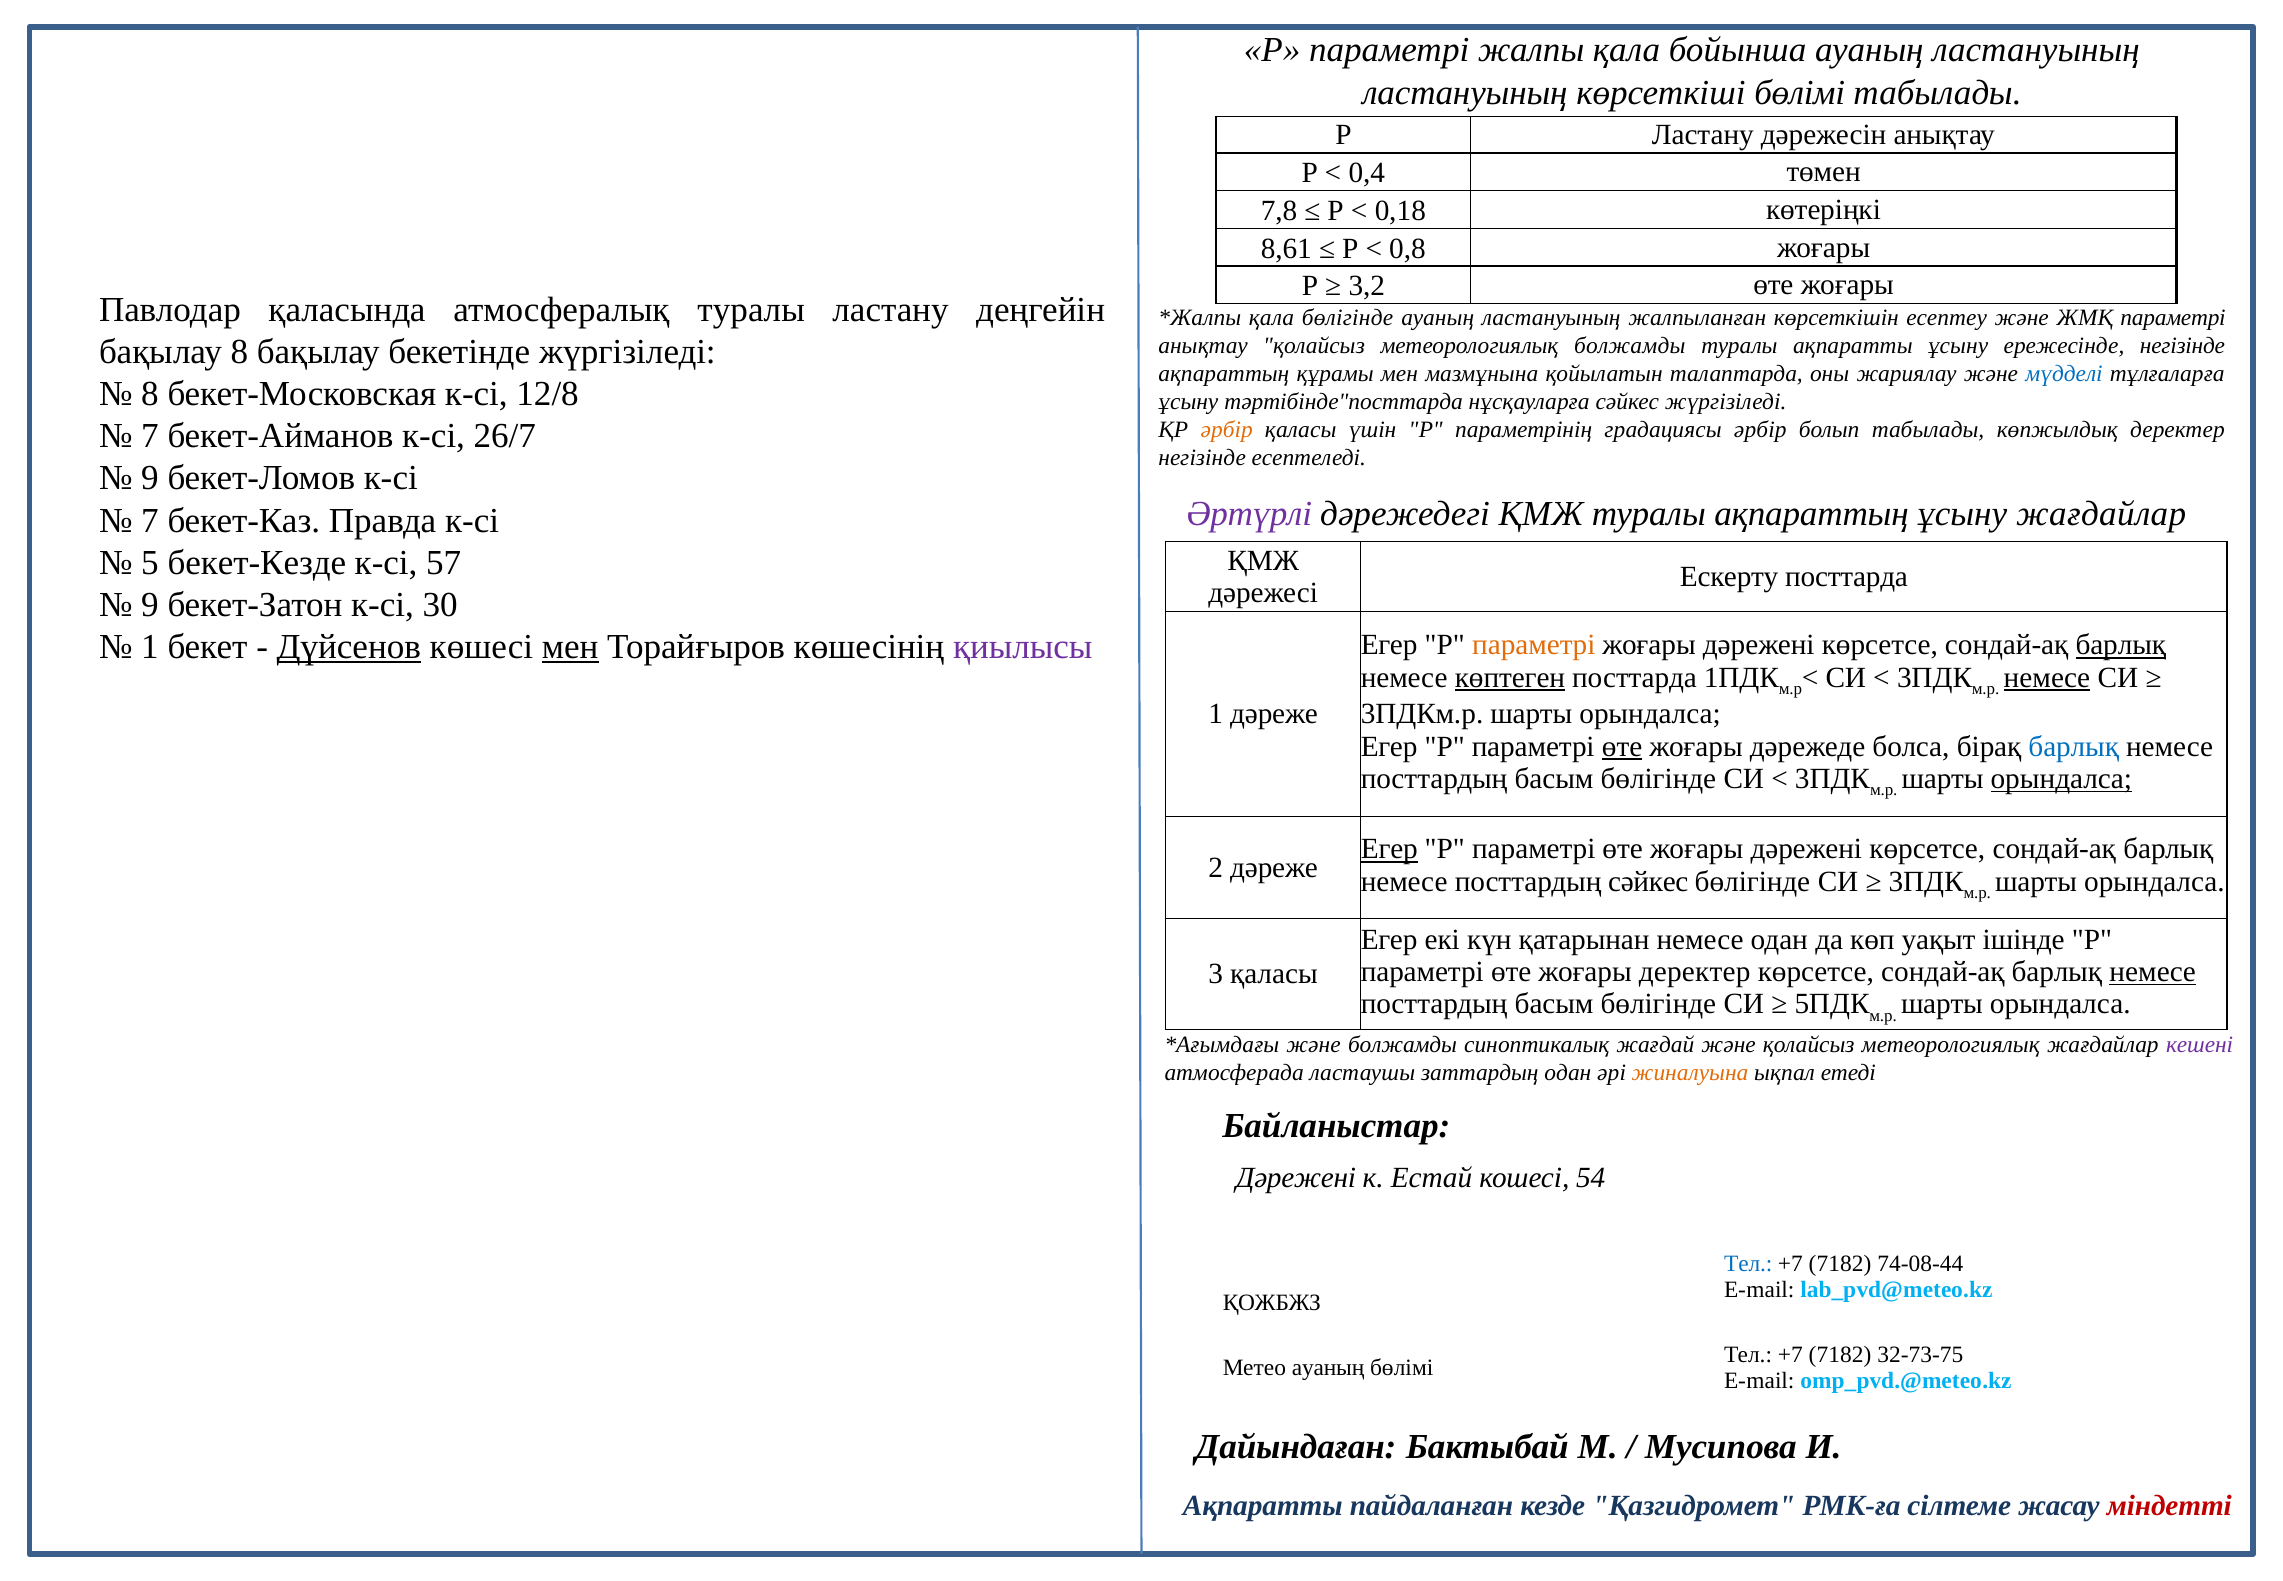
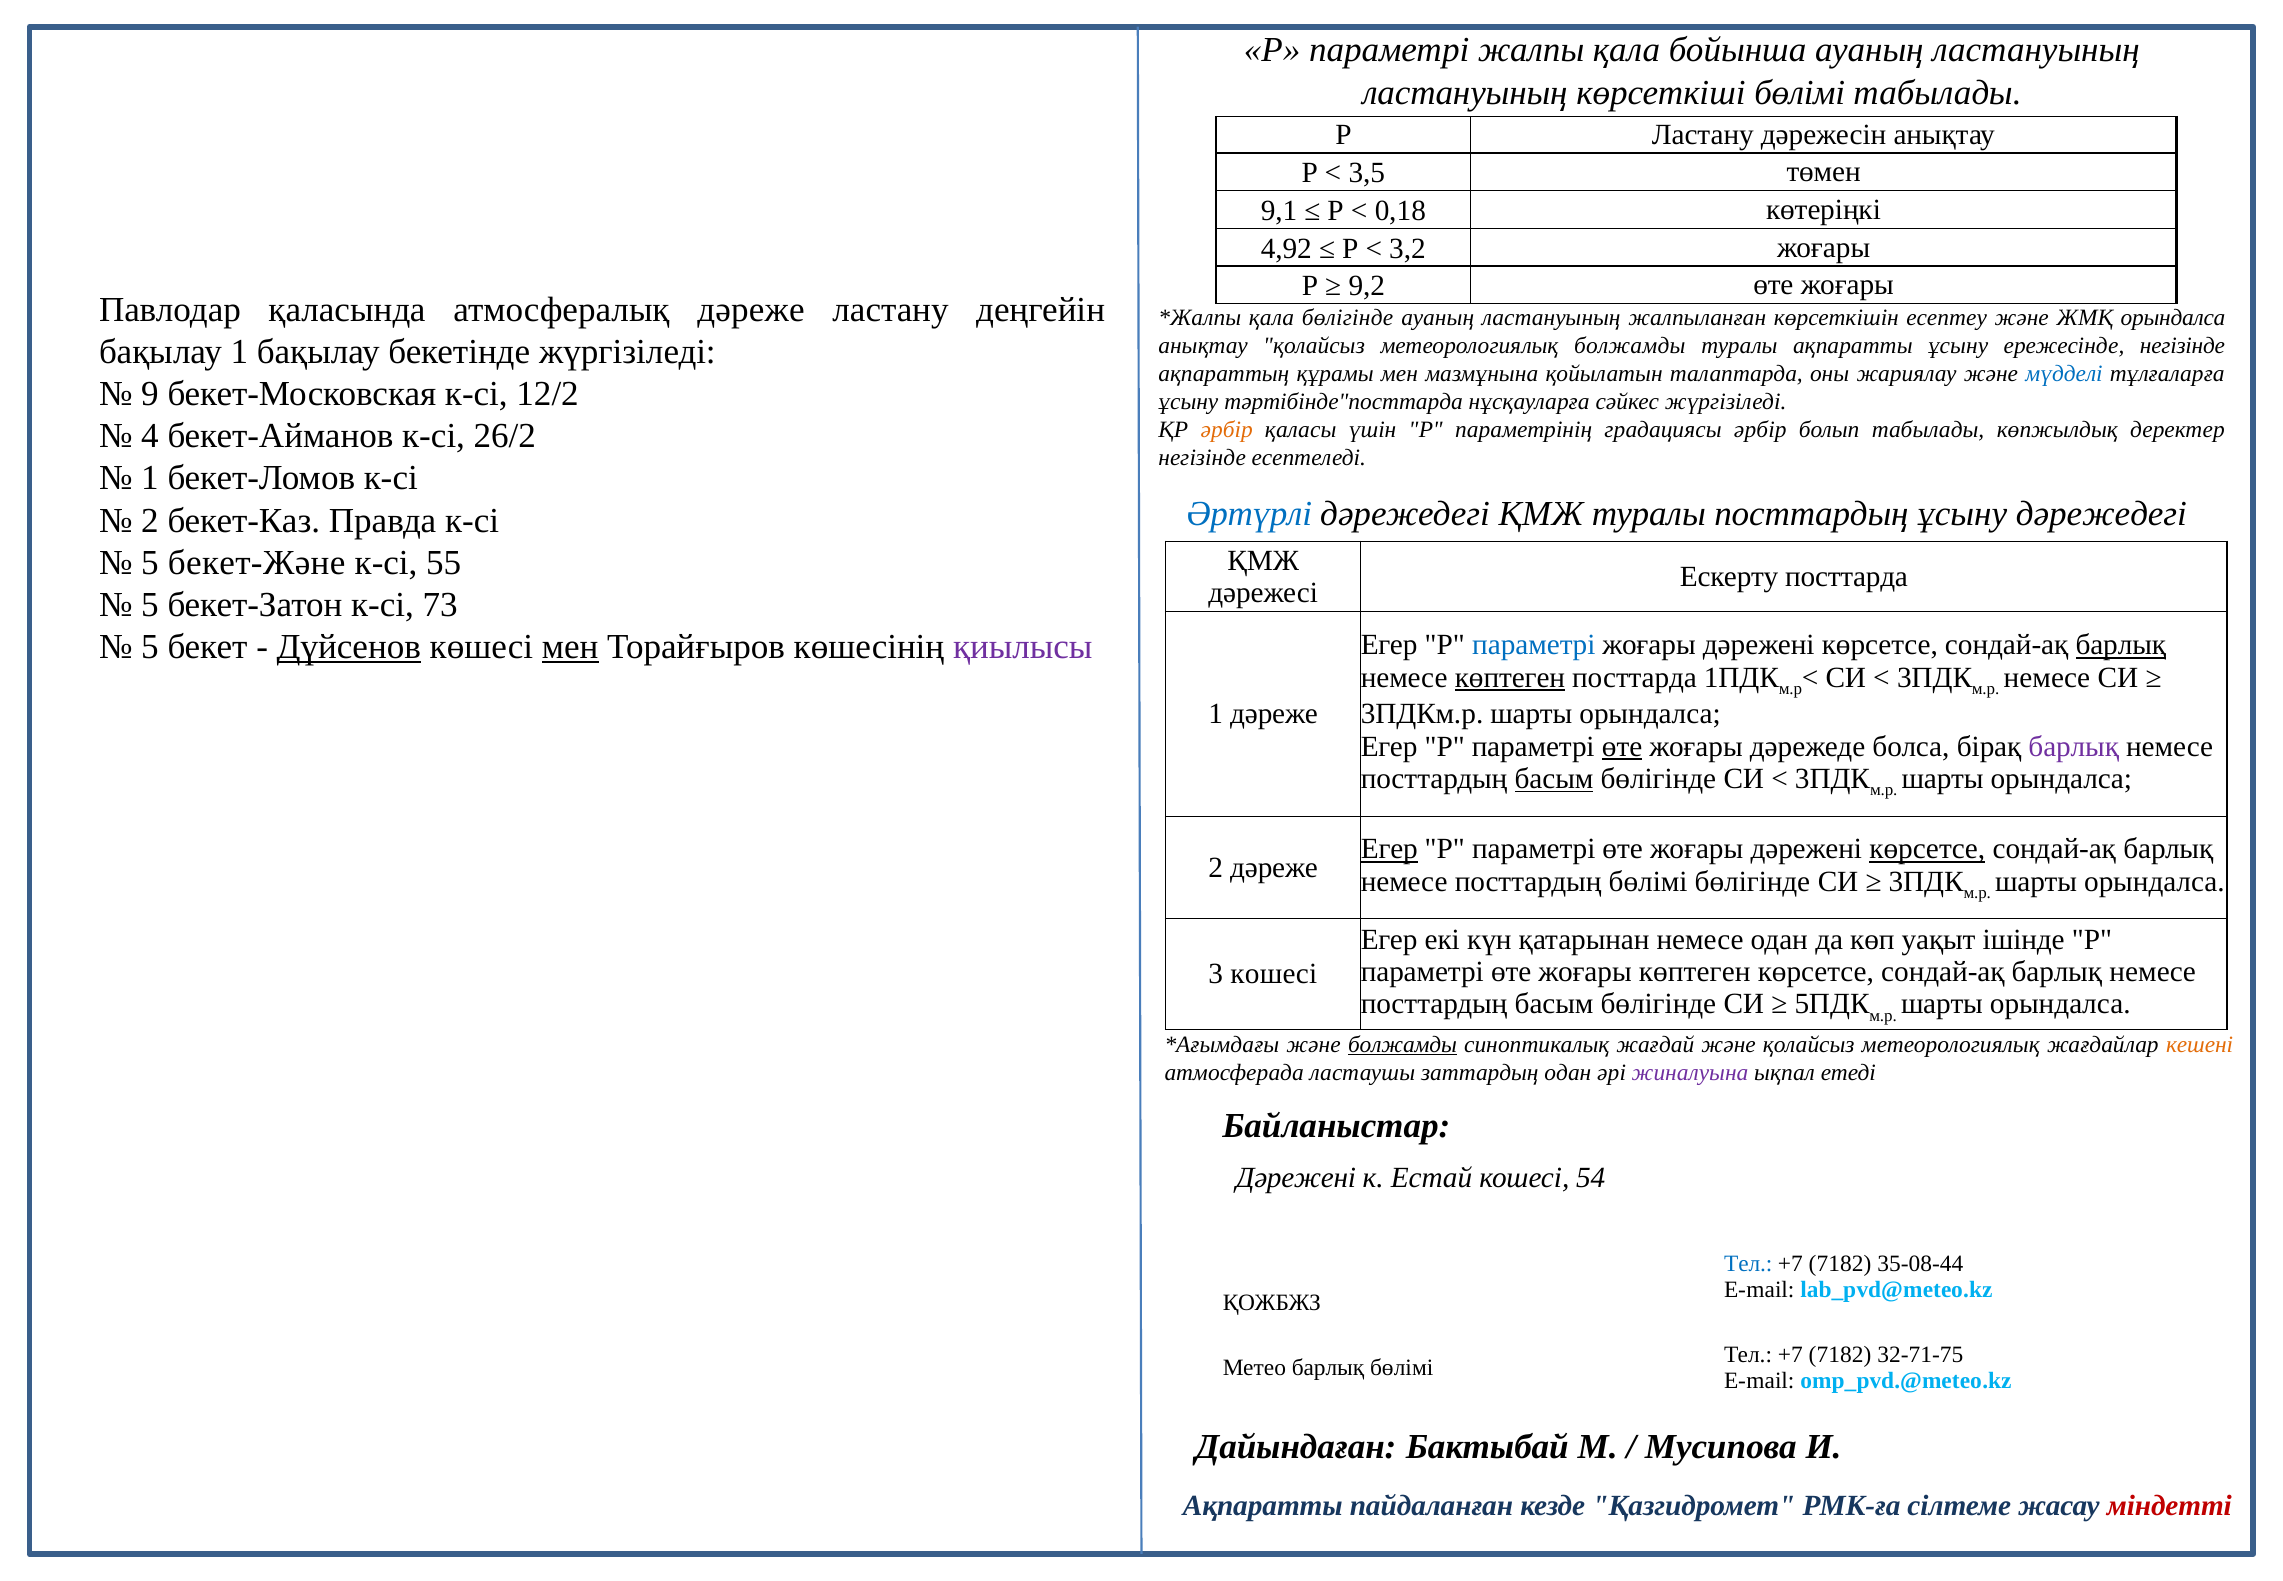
0,4: 0,4 -> 3,5
7,8: 7,8 -> 9,1
8,61: 8,61 -> 4,92
0,8: 0,8 -> 3,2
3,2: 3,2 -> 9,2
атмосфералық туралы: туралы -> дәреже
ЖМҚ параметрі: параметрі -> орындалса
бақылау 8: 8 -> 1
8 at (150, 394): 8 -> 9
12/8: 12/8 -> 12/2
7 at (150, 436): 7 -> 4
26/7: 26/7 -> 26/2
9 at (150, 478): 9 -> 1
Әртүрлі colour: purple -> blue
туралы ақпараттың: ақпараттың -> посттардың
ұсыну жағдайлар: жағдайлар -> дәрежедегі
7 at (150, 520): 7 -> 2
бекет-Кезде: бекет-Кезде -> бекет-Және
57: 57 -> 55
9 at (150, 605): 9 -> 5
30: 30 -> 73
1 at (150, 647): 1 -> 5
параметрі at (1534, 645) colour: orange -> blue
немесе at (2047, 677) underline: present -> none
барлық at (2074, 746) colour: blue -> purple
басым at (1554, 779) underline: none -> present
орындалса at (2061, 779) underline: present -> none
көрсетсе at (1927, 849) underline: none -> present
посттардың сәйкес: сәйкес -> бөлімі
жоғары деректер: деректер -> көптеген
немесе at (2153, 972) underline: present -> none
3 қаласы: қаласы -> кошесi
болжамды at (1403, 1044) underline: none -> present
кешені colour: purple -> orange
жиналуына colour: orange -> purple
74-08-44: 74-08-44 -> 35-08-44
32-73-75: 32-73-75 -> 32-71-75
Метео ауаның: ауаның -> барлық
